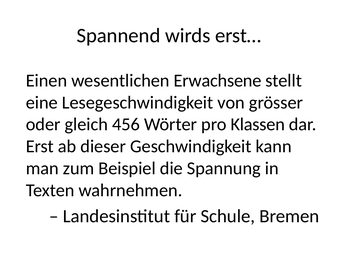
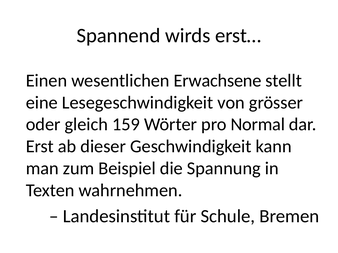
456: 456 -> 159
Klassen: Klassen -> Normal
